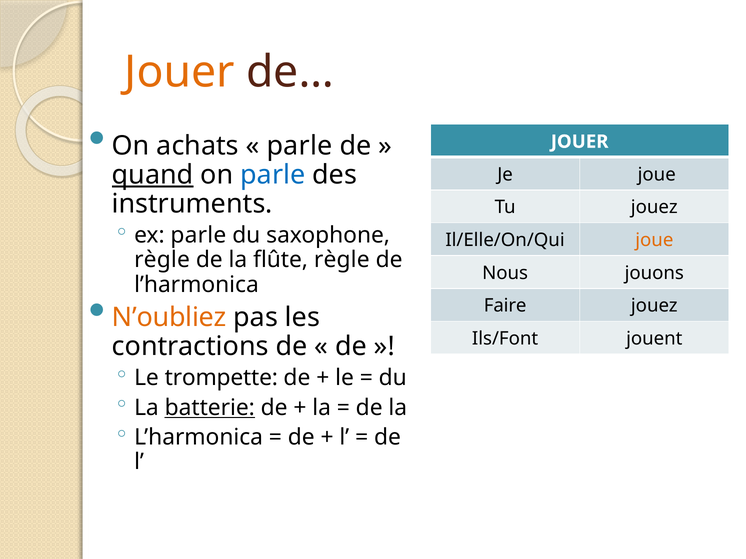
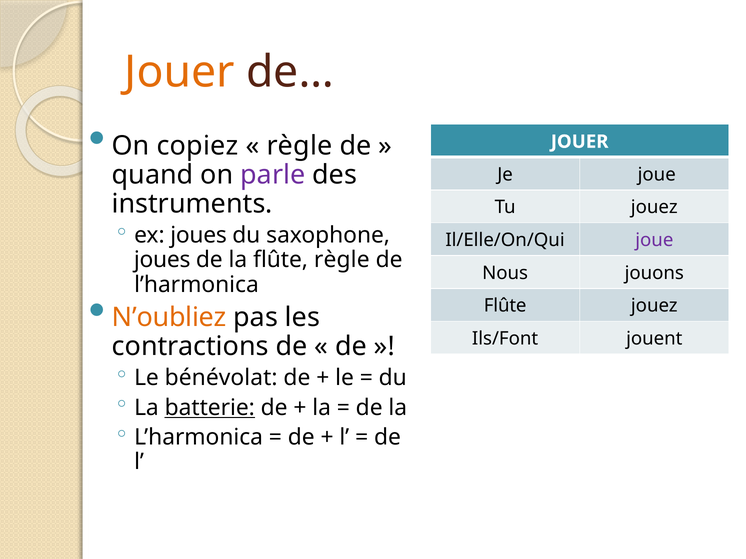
achats: achats -> copiez
parle at (299, 146): parle -> règle
quand underline: present -> none
parle at (273, 175) colour: blue -> purple
ex parle: parle -> joues
joue at (654, 240) colour: orange -> purple
règle at (162, 260): règle -> joues
Faire at (505, 306): Faire -> Flûte
trompette: trompette -> bénévolat
